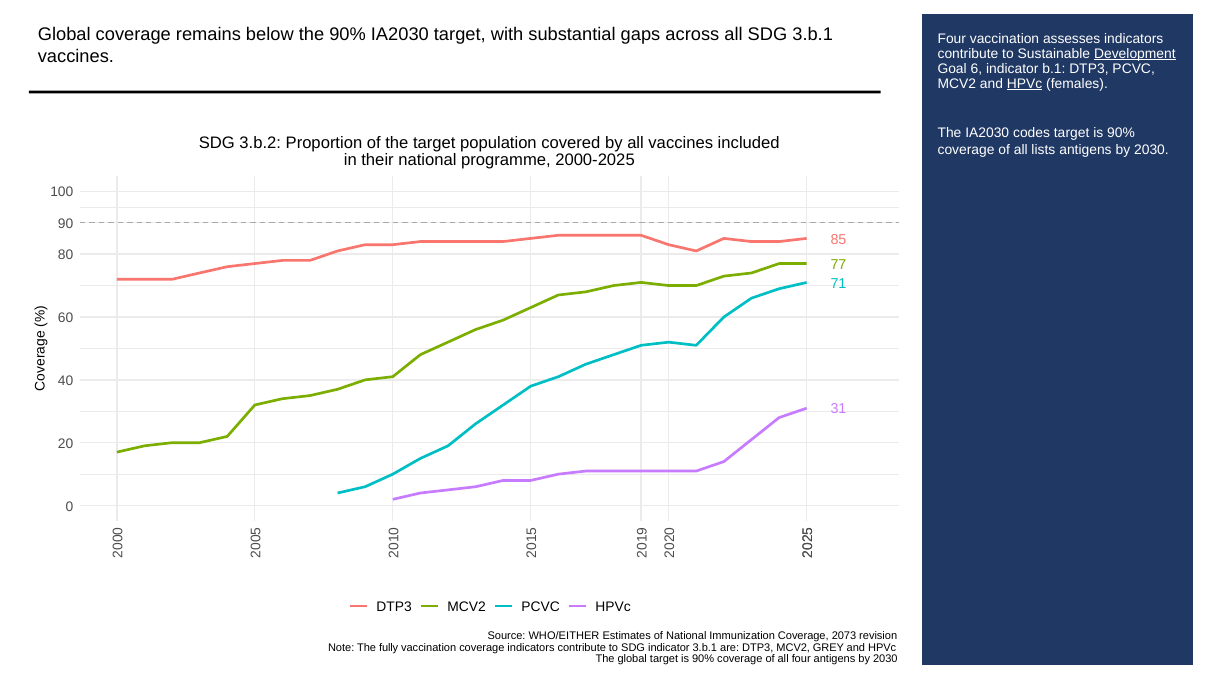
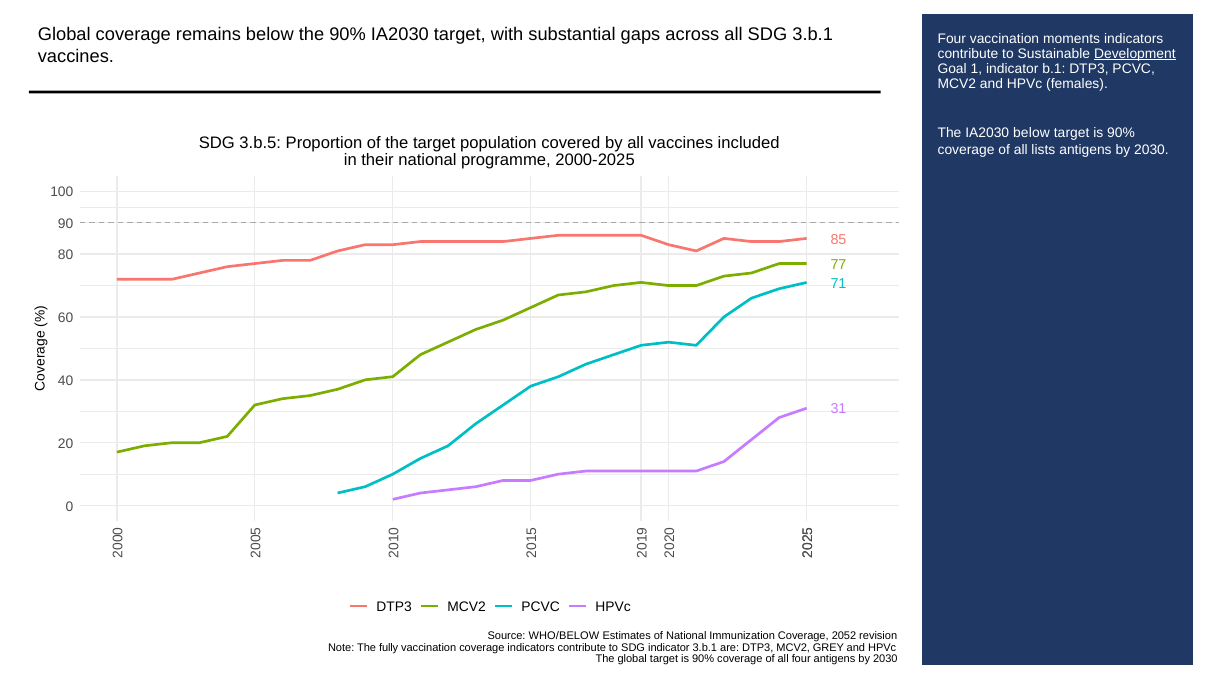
assesses: assesses -> moments
Goal 6: 6 -> 1
HPVc at (1025, 84) underline: present -> none
IA2030 codes: codes -> below
3.b.2: 3.b.2 -> 3.b.5
WHO/EITHER: WHO/EITHER -> WHO/BELOW
2073: 2073 -> 2052
